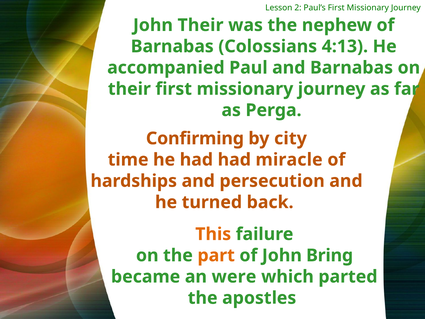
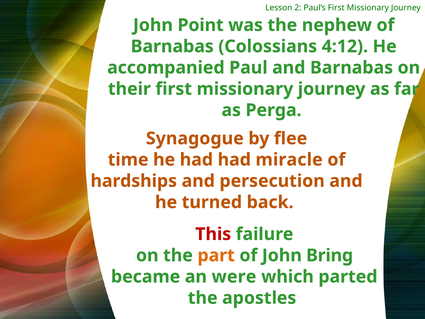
John Their: Their -> Point
4:13: 4:13 -> 4:12
Confirming: Confirming -> Synagogue
city: city -> flee
This colour: orange -> red
